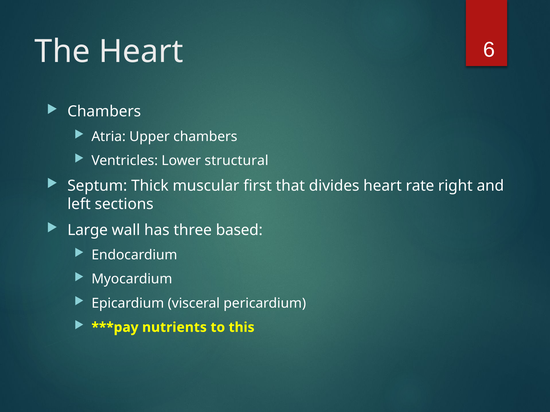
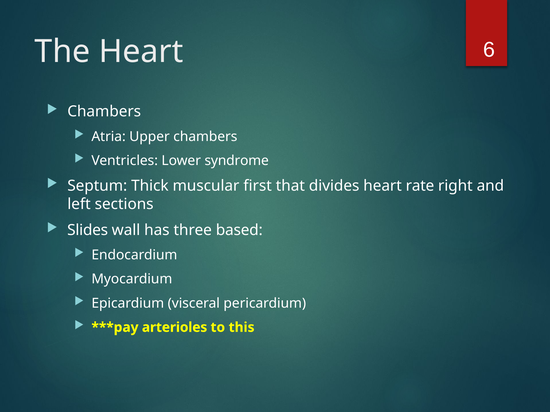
structural: structural -> syndrome
Large: Large -> Slides
nutrients: nutrients -> arterioles
